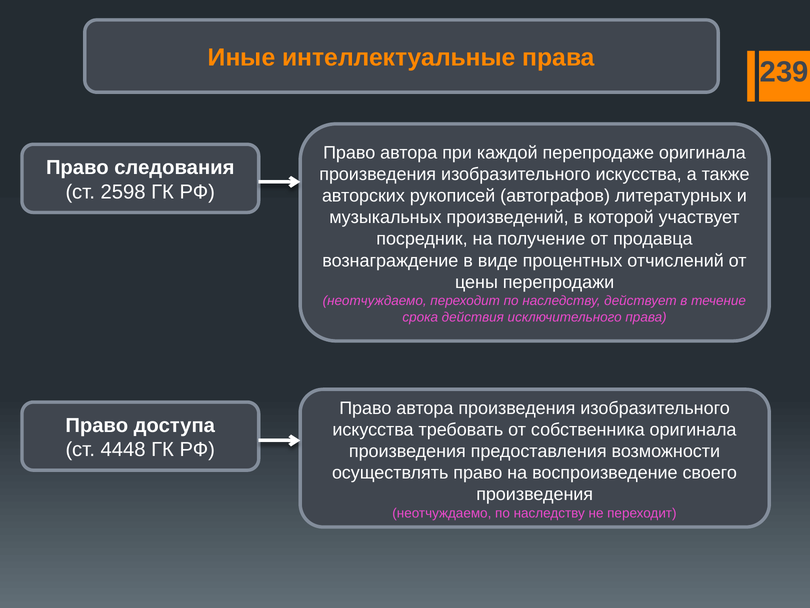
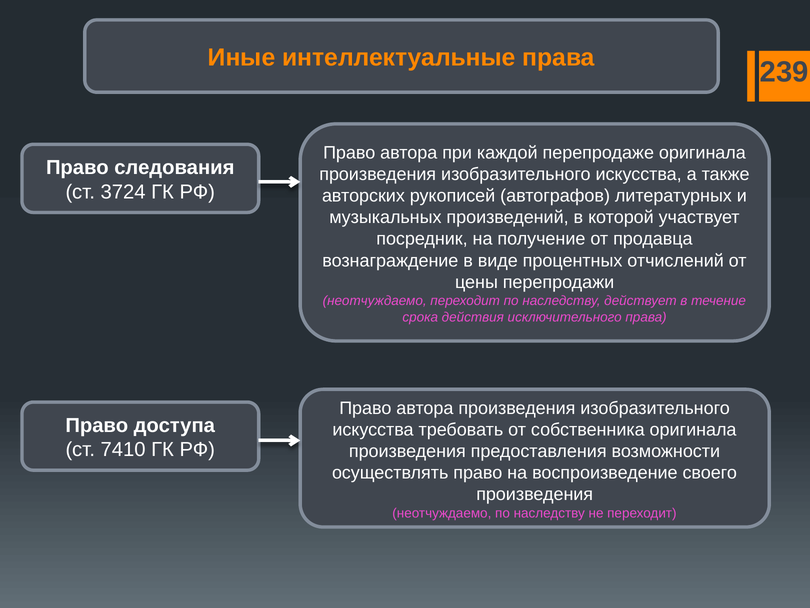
2598: 2598 -> 3724
4448: 4448 -> 7410
